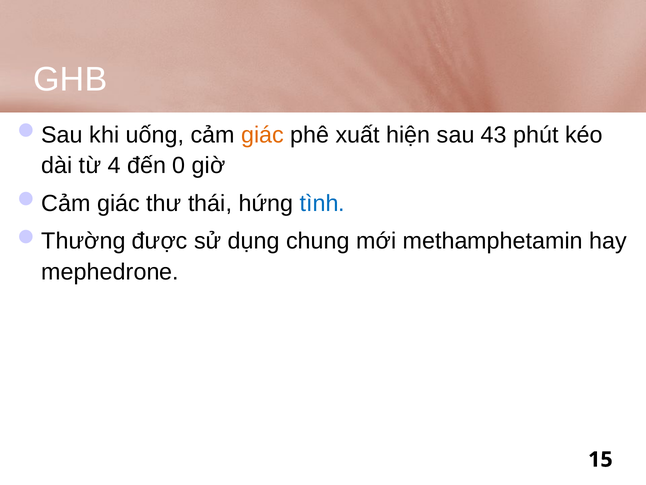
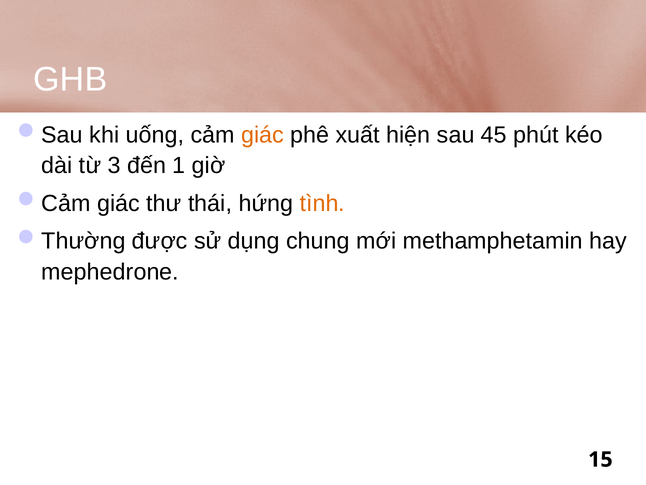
43: 43 -> 45
4: 4 -> 3
0: 0 -> 1
tình colour: blue -> orange
